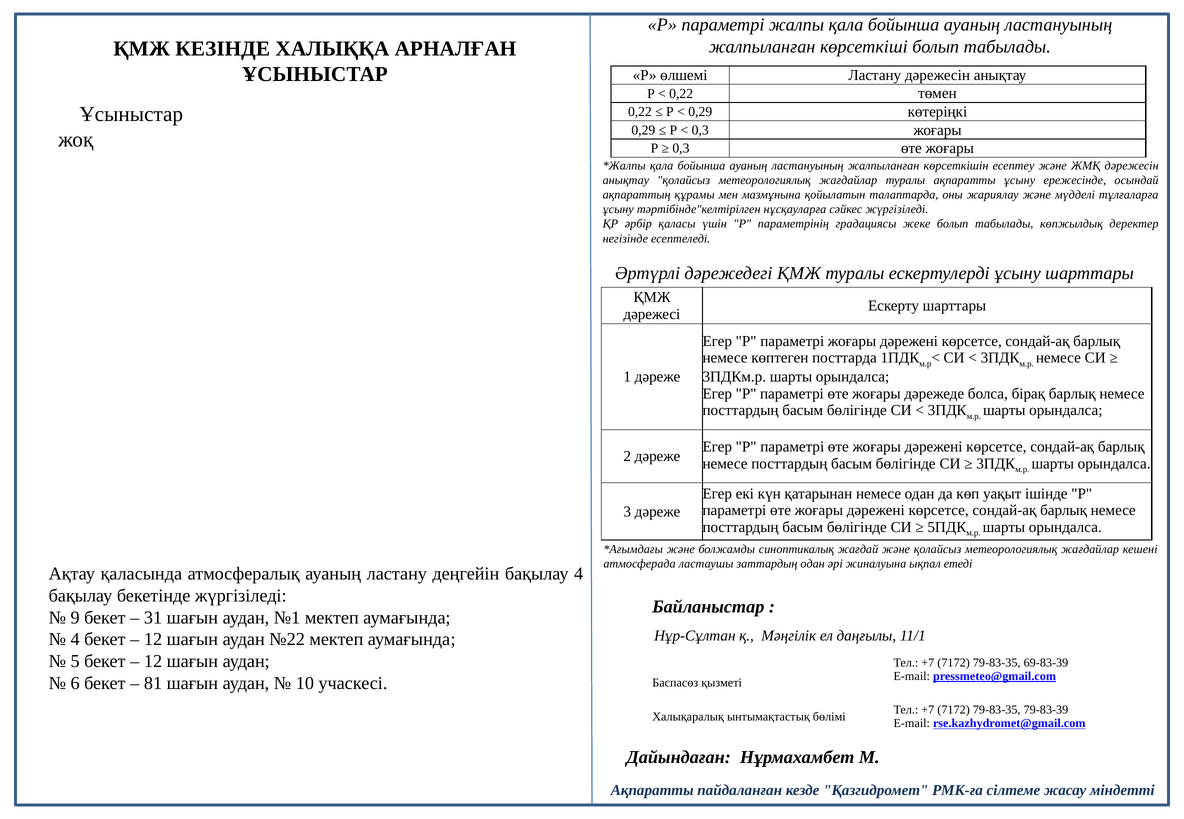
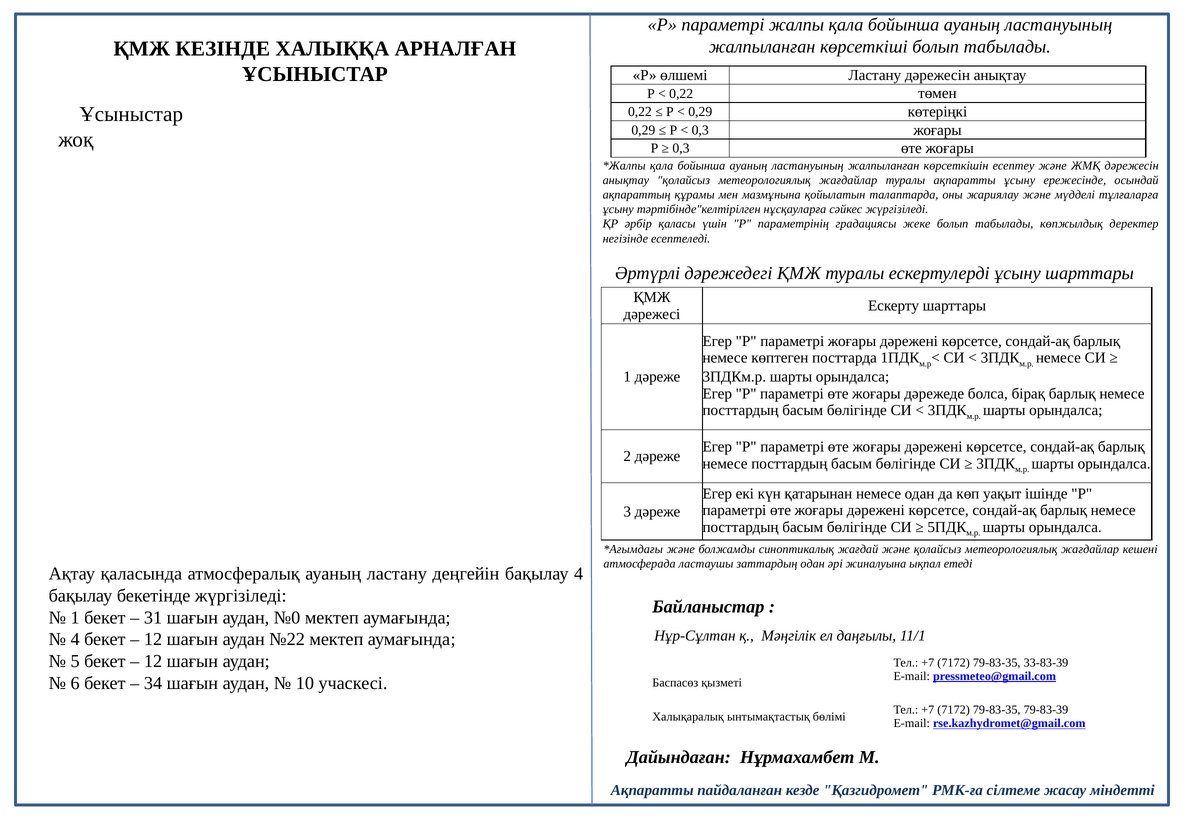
9 at (75, 618): 9 -> 1
№1: №1 -> №0
69-83-39: 69-83-39 -> 33-83-39
81: 81 -> 34
